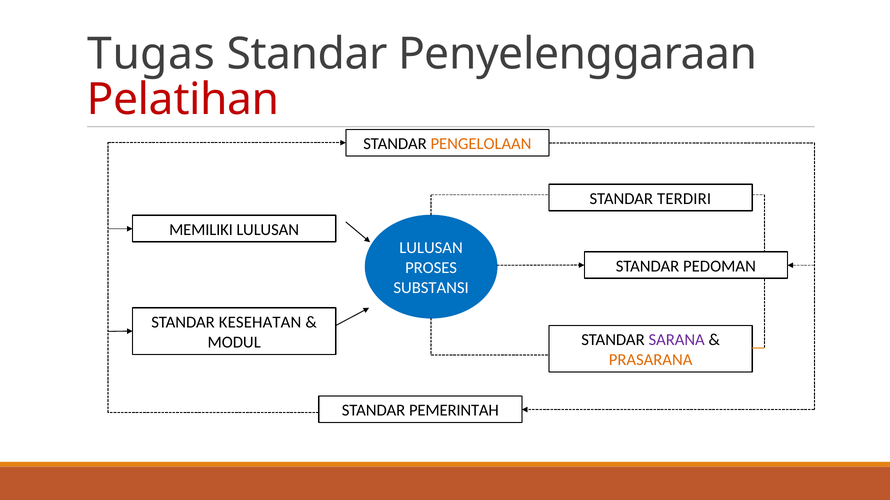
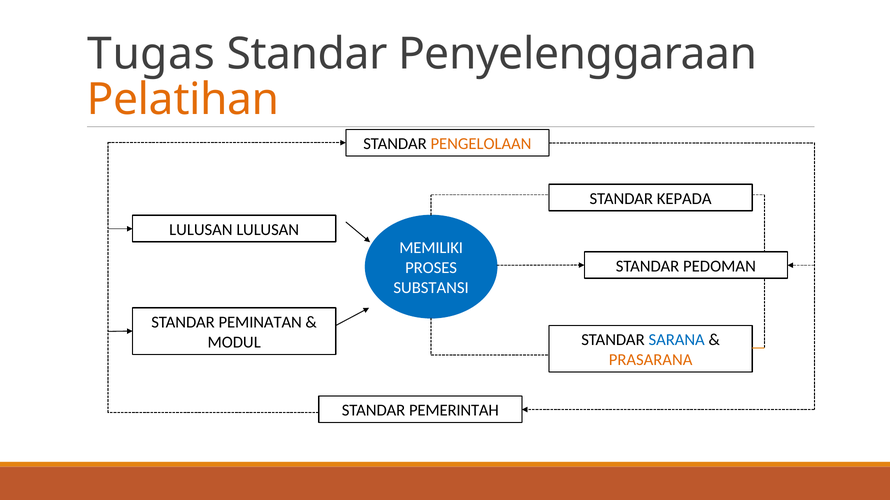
Pelatihan colour: red -> orange
TERDIRI: TERDIRI -> KEPADA
MEMILIKI at (201, 230): MEMILIKI -> LULUSAN
LULUSAN at (431, 248): LULUSAN -> MEMILIKI
KESEHATAN: KESEHATAN -> PEMINATAN
SARANA colour: purple -> blue
